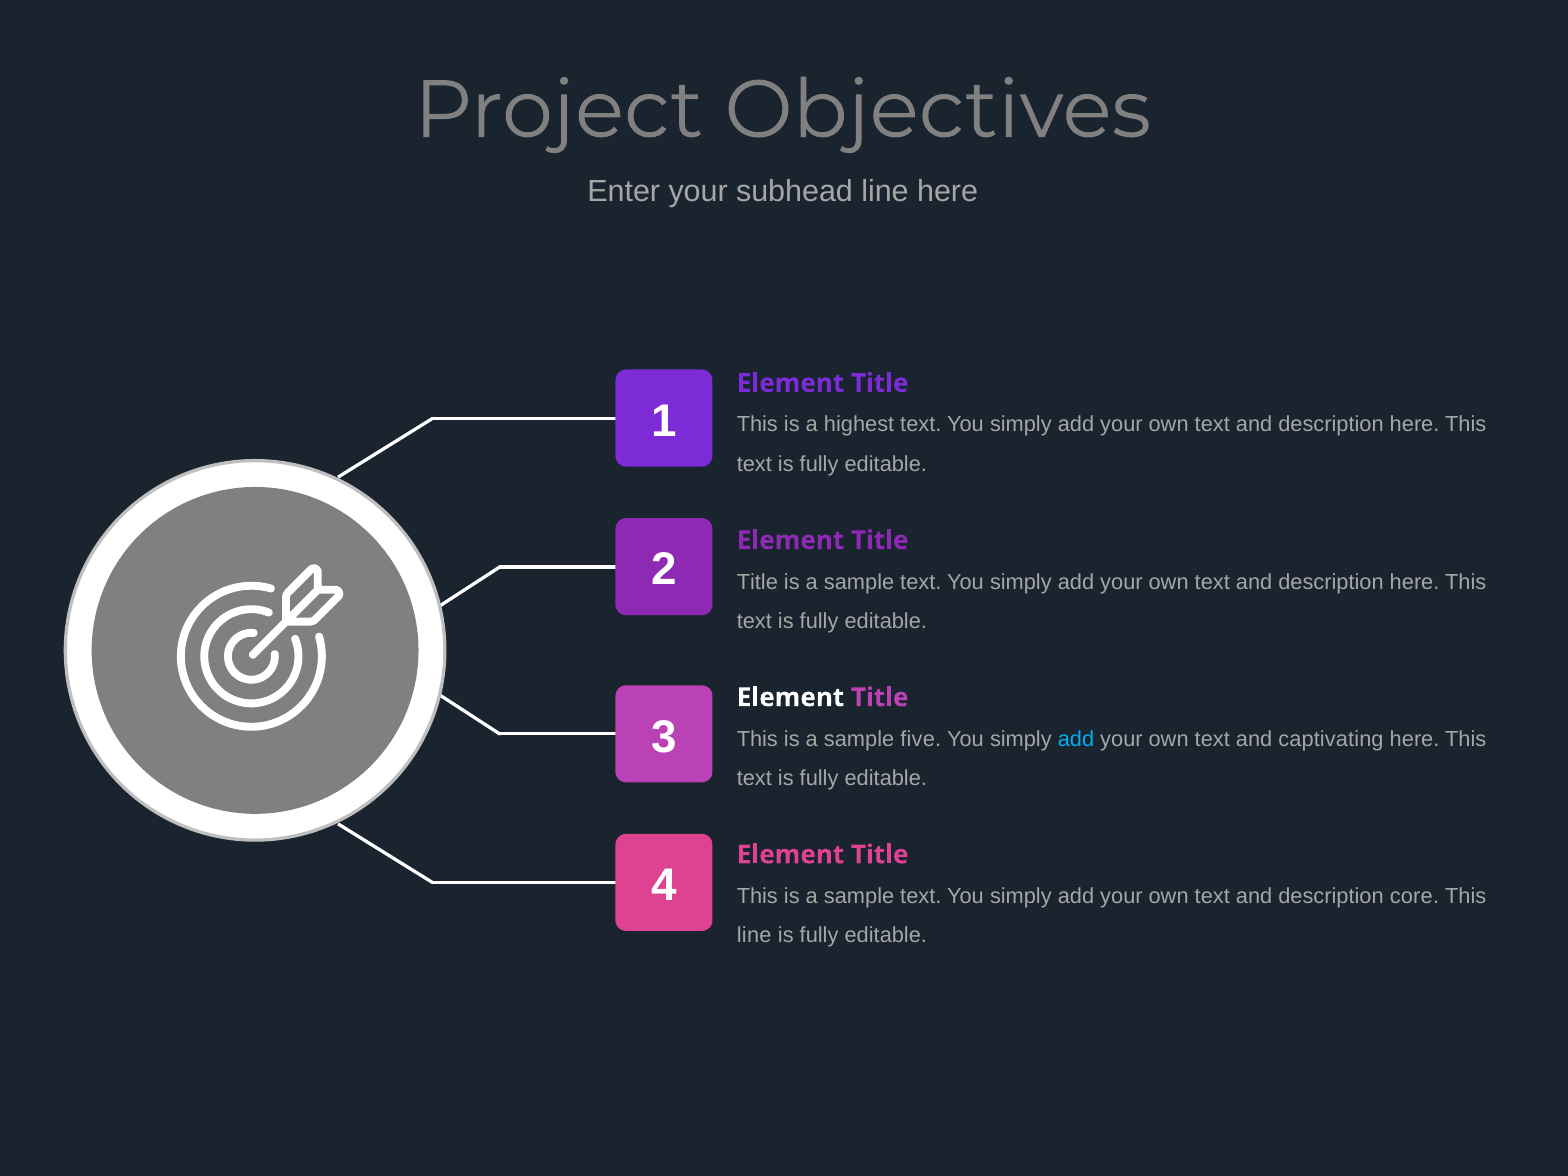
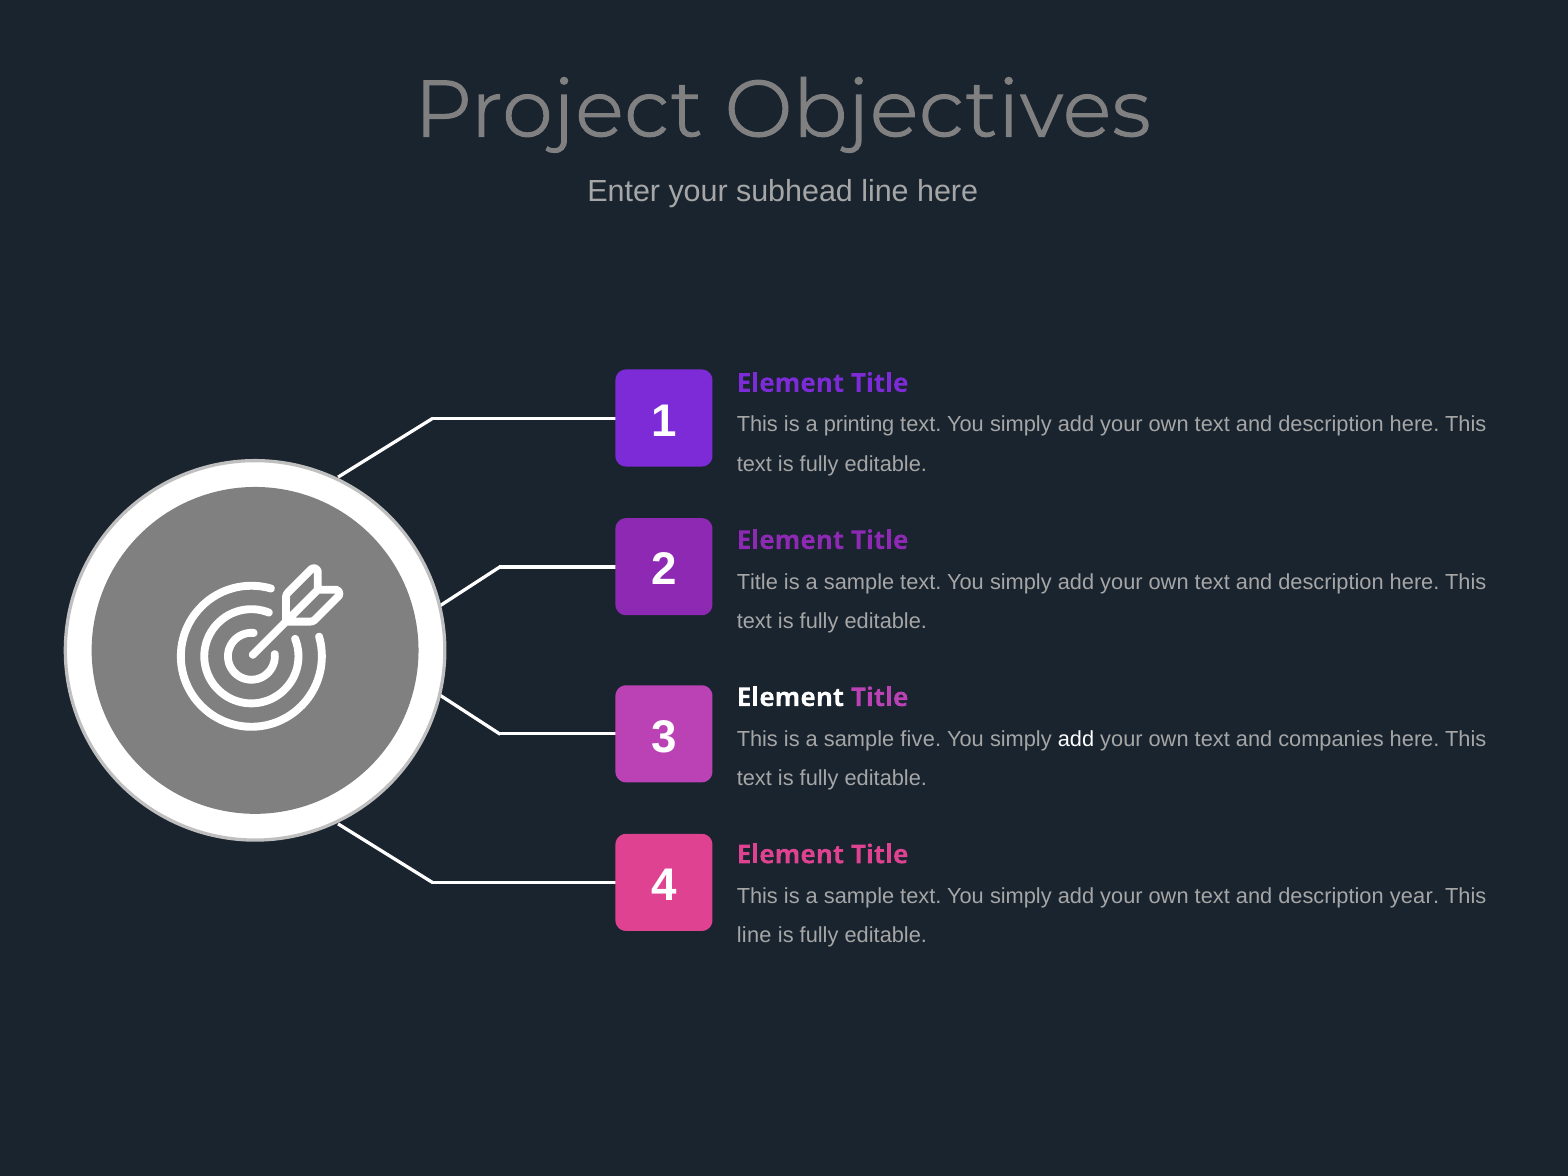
highest: highest -> printing
add at (1076, 739) colour: light blue -> white
captivating: captivating -> companies
core: core -> year
